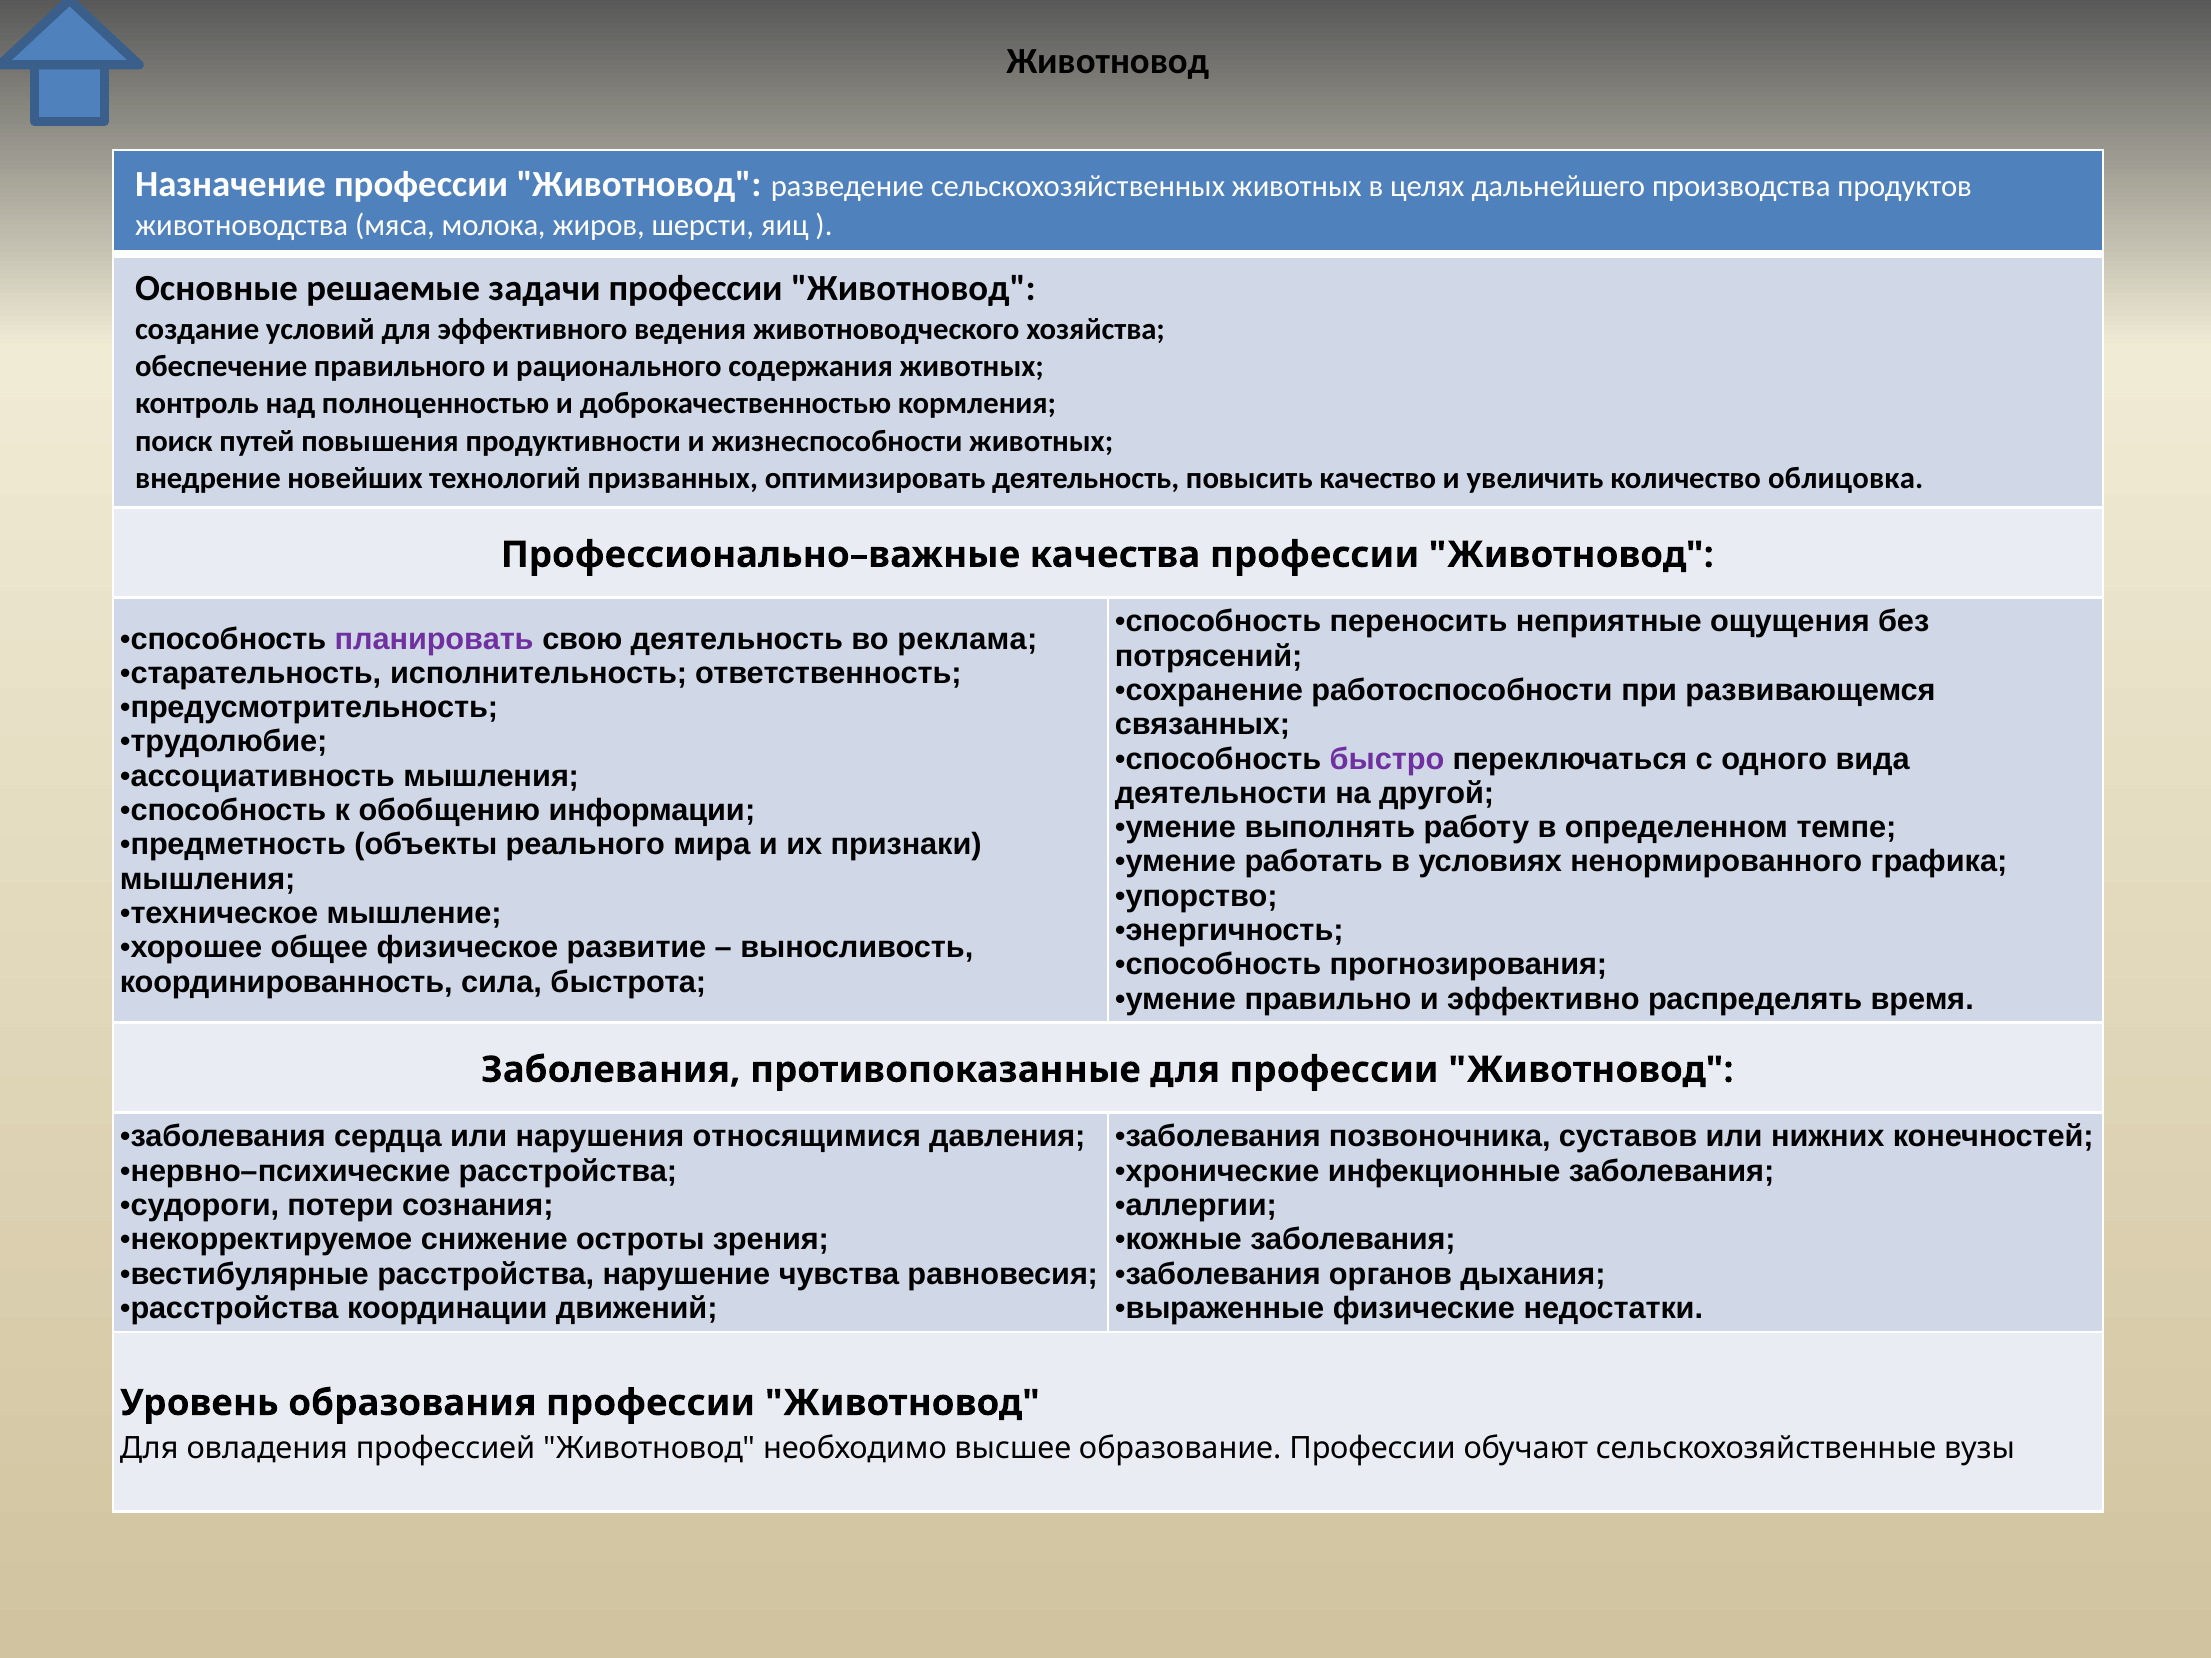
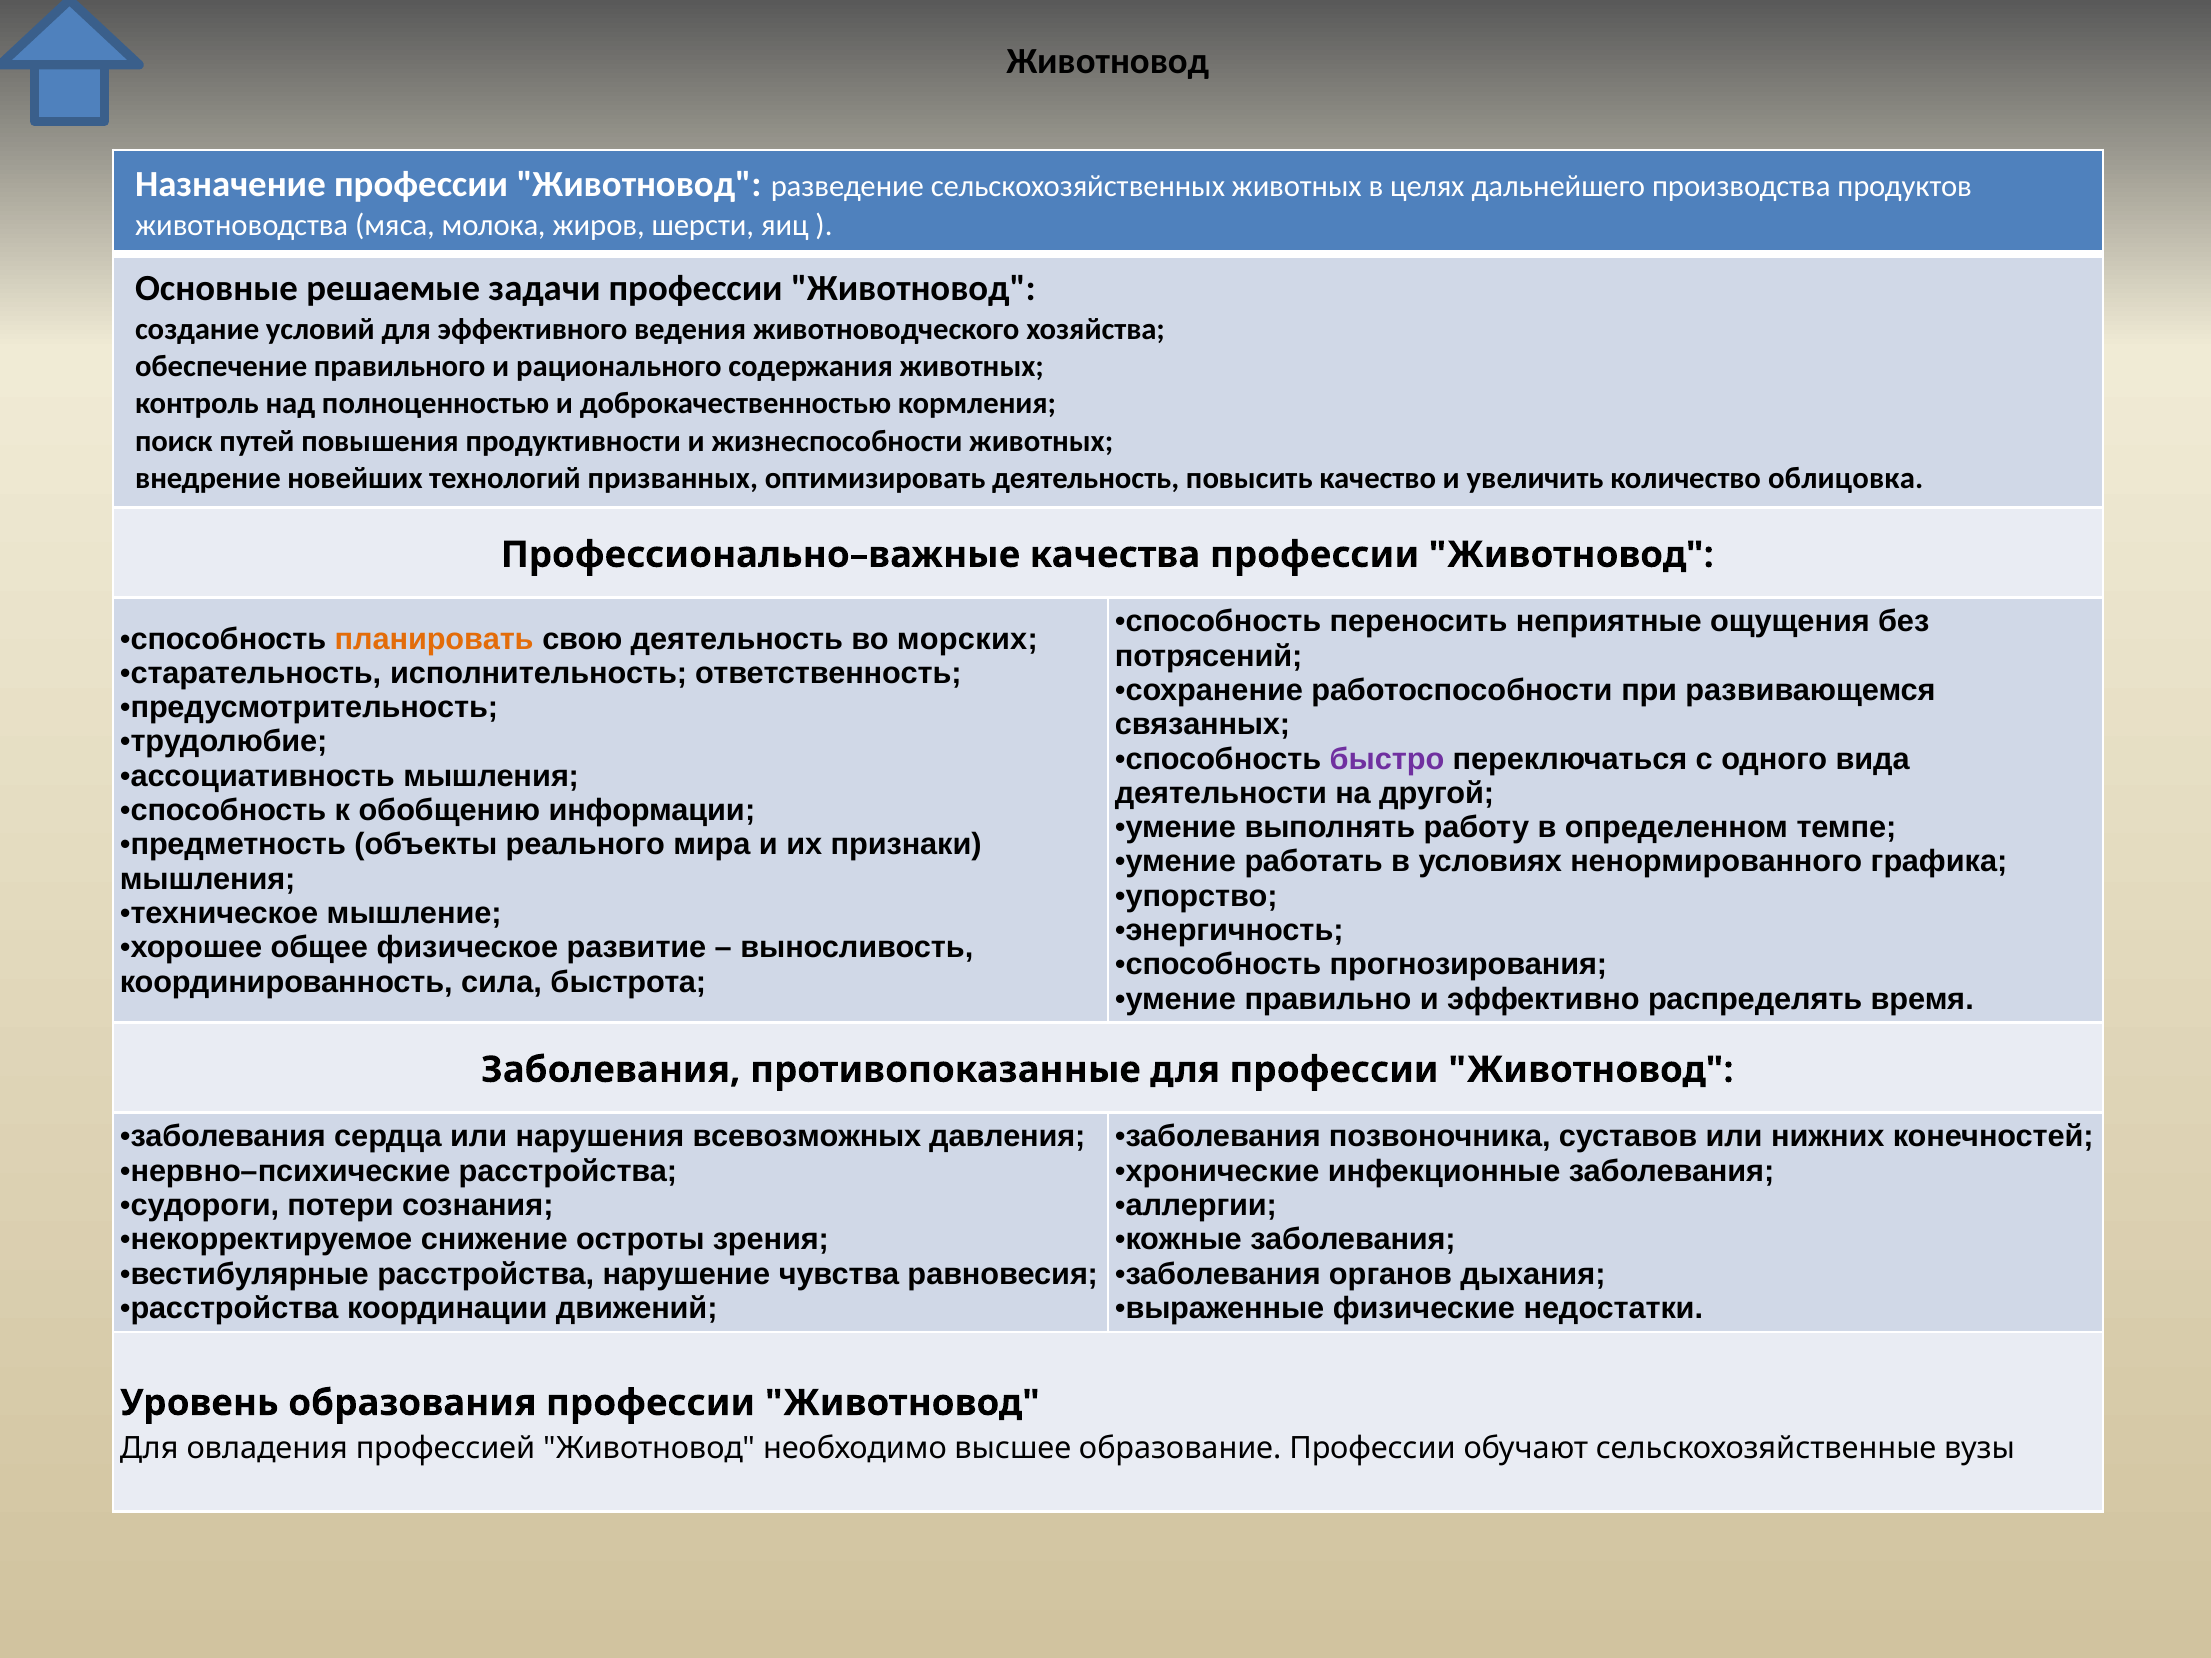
планировать colour: purple -> orange
реклама: реклама -> морских
относящимися: относящимися -> всевозможных
